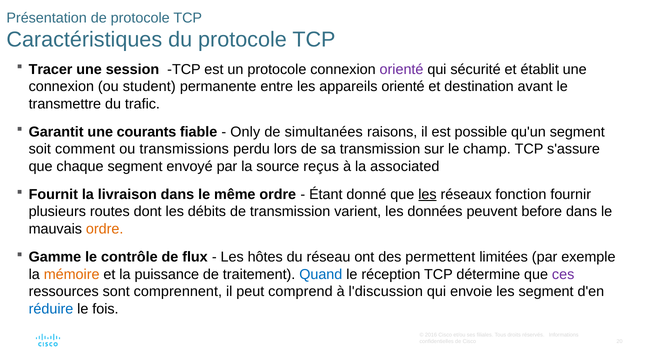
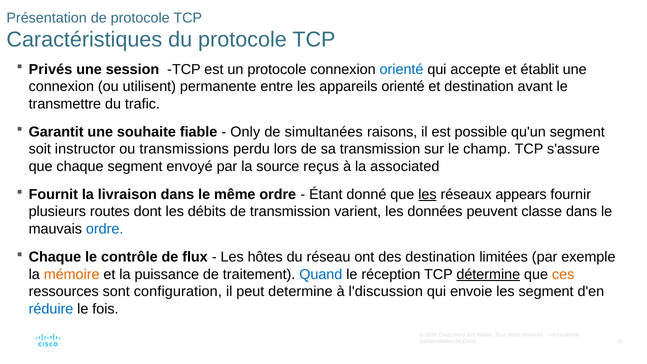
Tracer: Tracer -> Privés
orienté at (402, 69) colour: purple -> blue
sécurité: sécurité -> accepte
student: student -> utilisent
courants: courants -> souhaite
comment: comment -> instructor
fonction: fonction -> appears
before: before -> classe
ordre at (105, 229) colour: orange -> blue
Gamme at (55, 257): Gamme -> Chaque
des permettent: permettent -> destination
détermine underline: none -> present
ces colour: purple -> orange
comprennent: comprennent -> configuration
comprend: comprend -> determine
